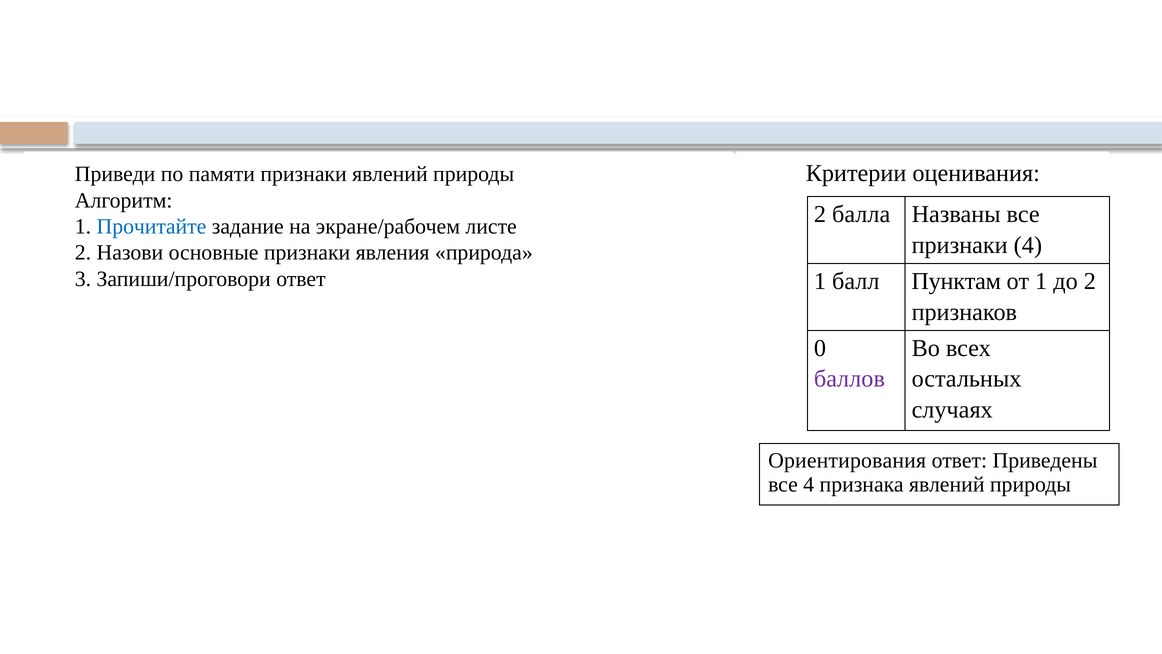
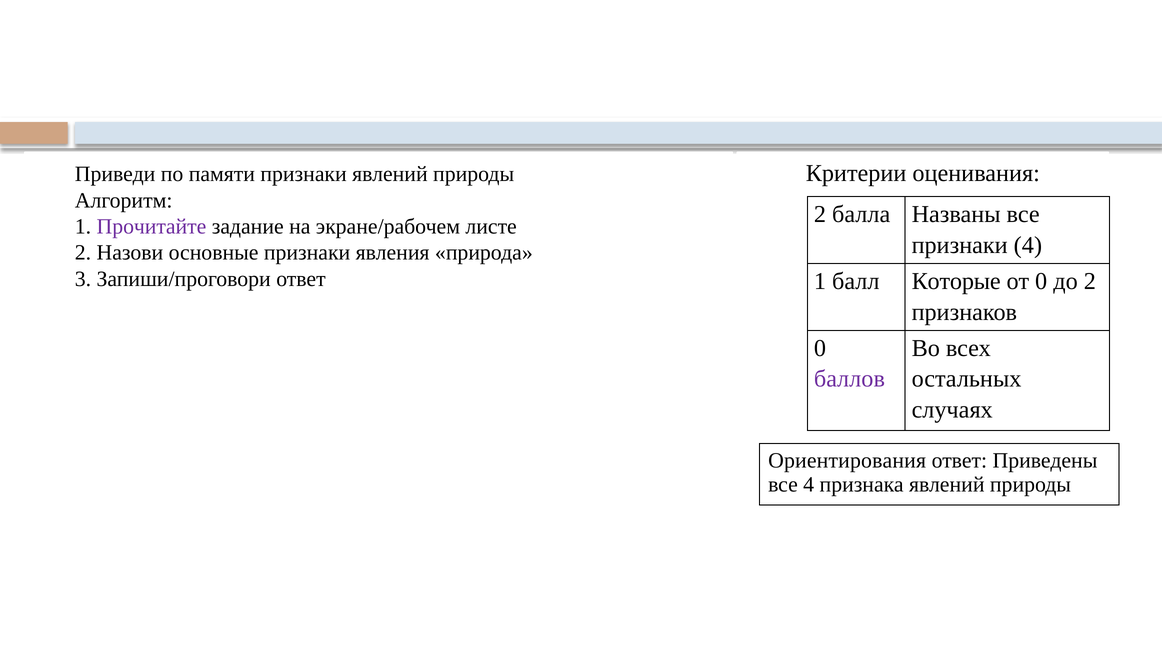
Прочитайте colour: blue -> purple
Пунктам: Пунктам -> Которые
от 1: 1 -> 0
